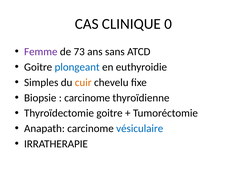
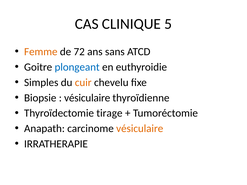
0: 0 -> 5
Femme colour: purple -> orange
73: 73 -> 72
carcinome at (87, 98): carcinome -> vésiculaire
Thyroïdectomie goitre: goitre -> tirage
vésiculaire at (140, 129) colour: blue -> orange
